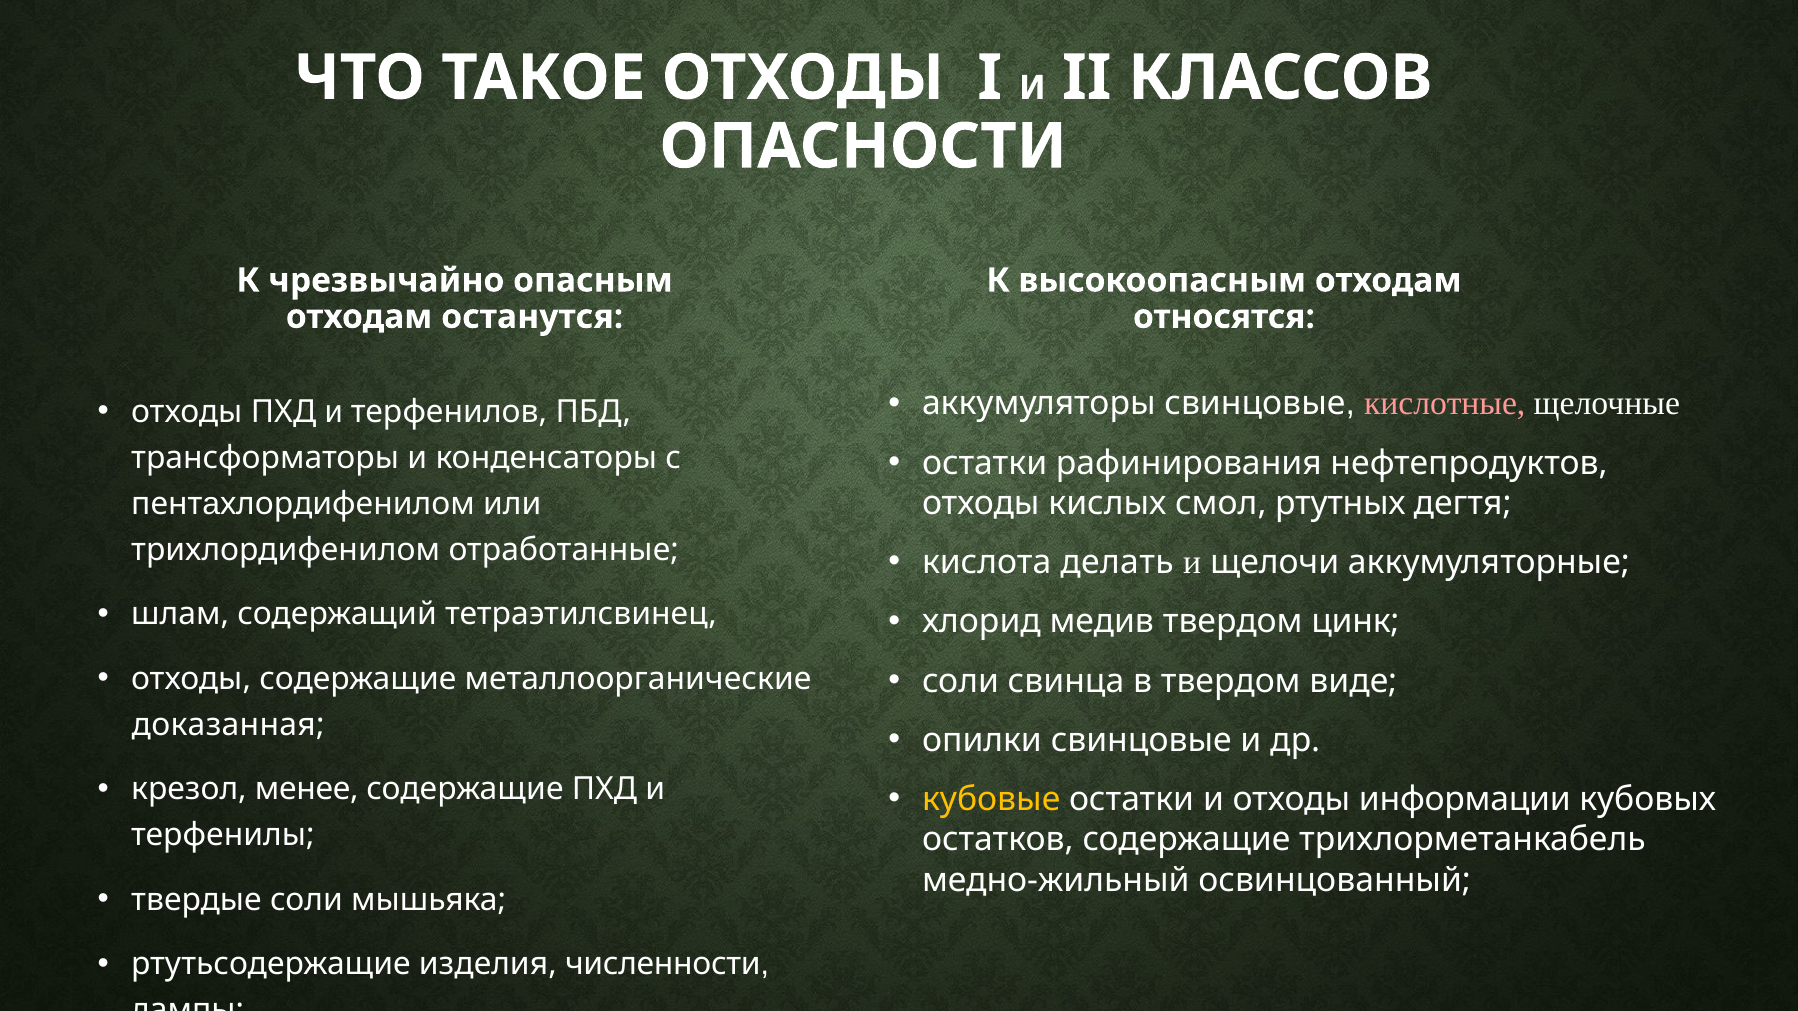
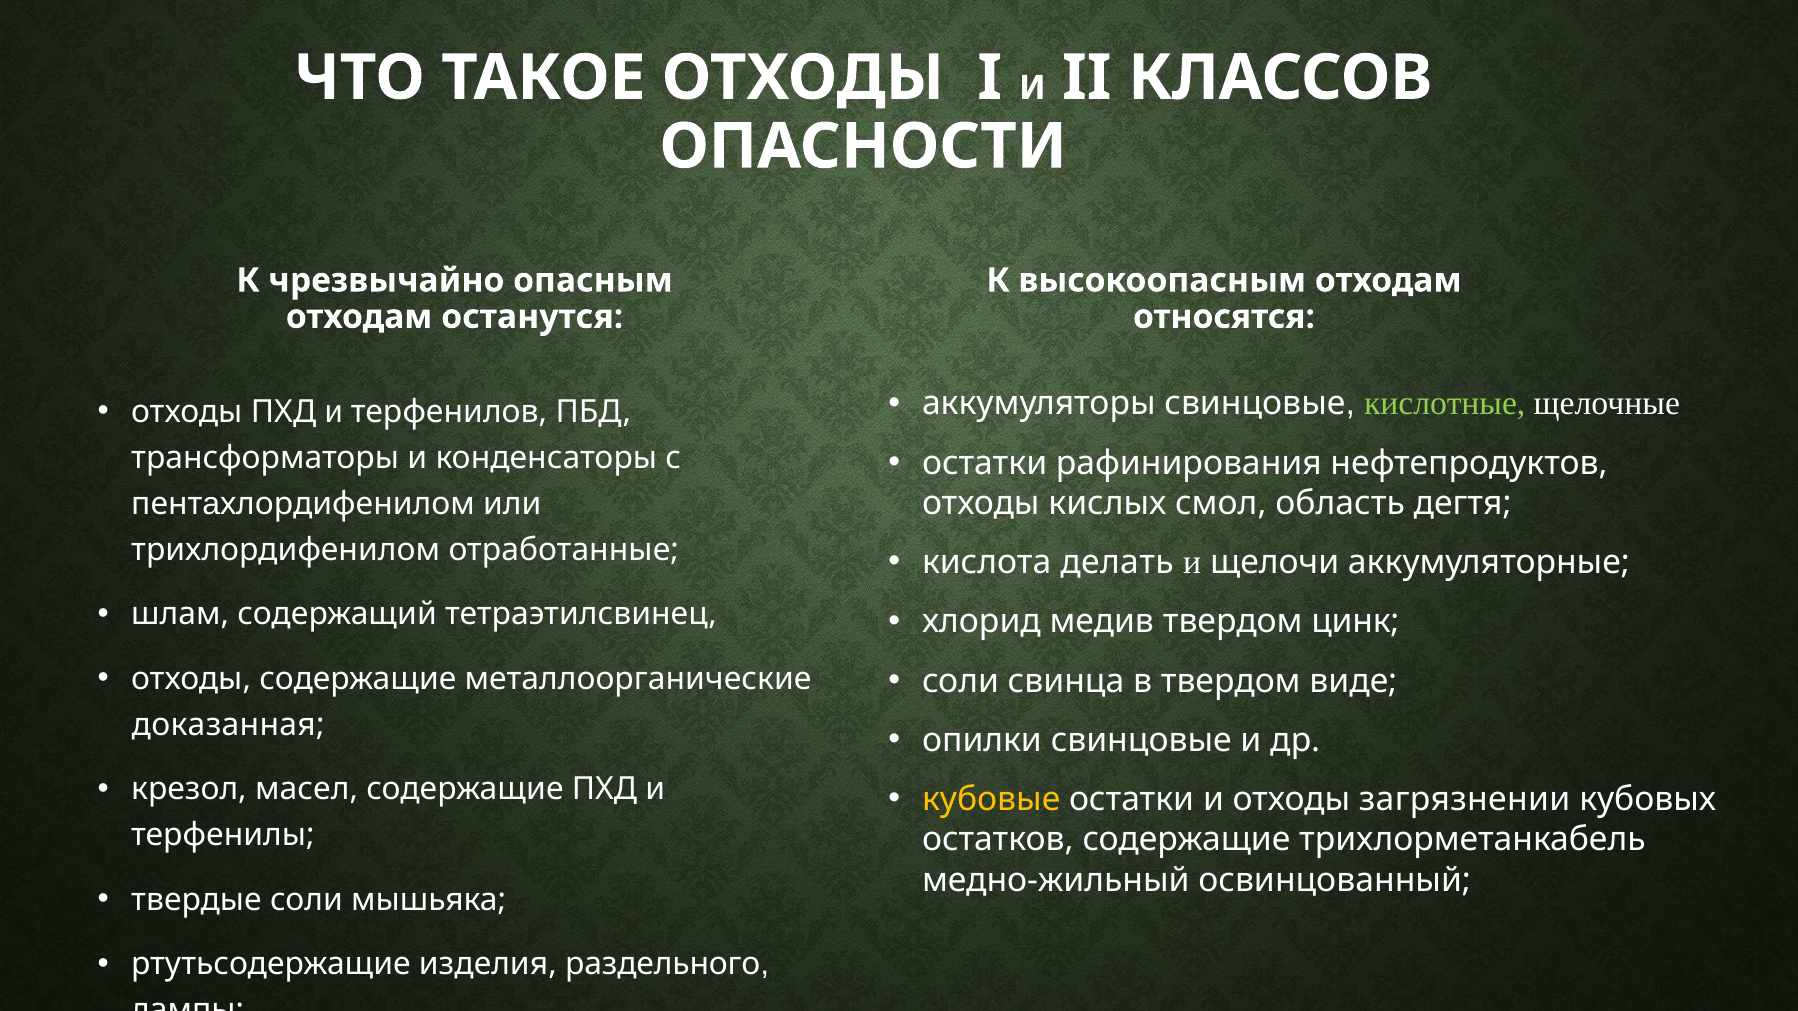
кислотные colour: pink -> light green
ртутных: ртутных -> область
менее: менее -> масел
информации: информации -> загрязнении
численности: численности -> раздельного
